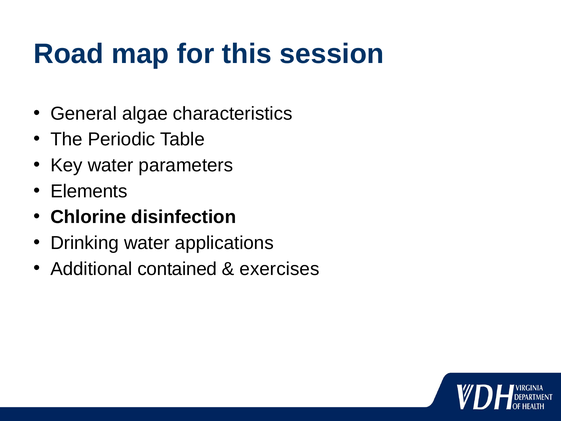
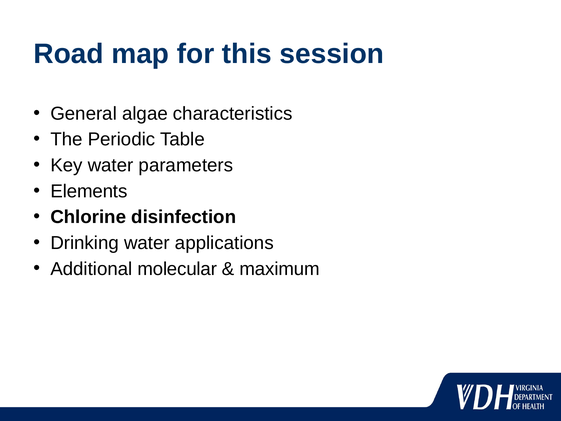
contained: contained -> molecular
exercises: exercises -> maximum
